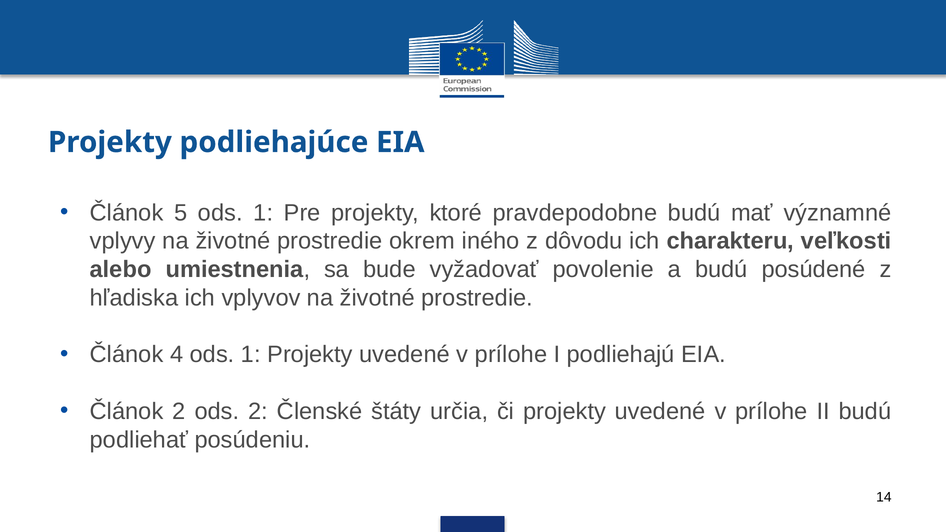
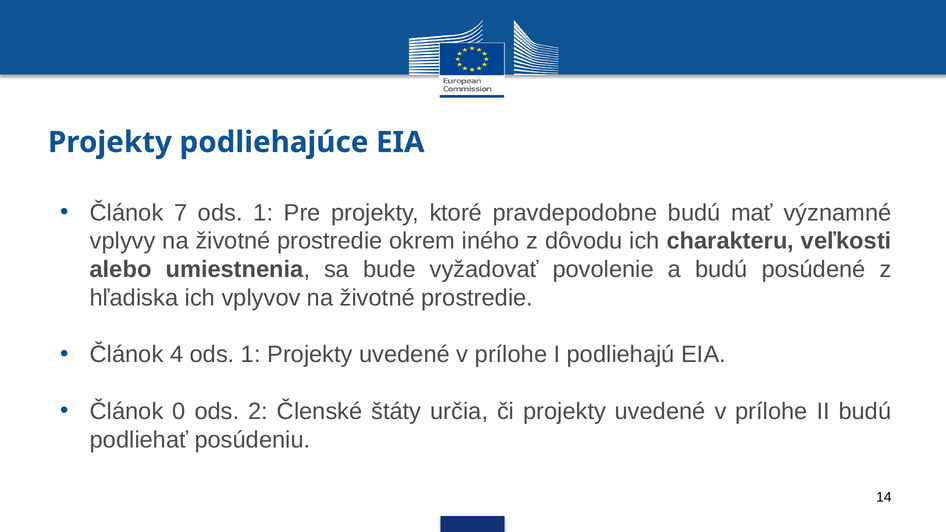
5: 5 -> 7
Článok 2: 2 -> 0
